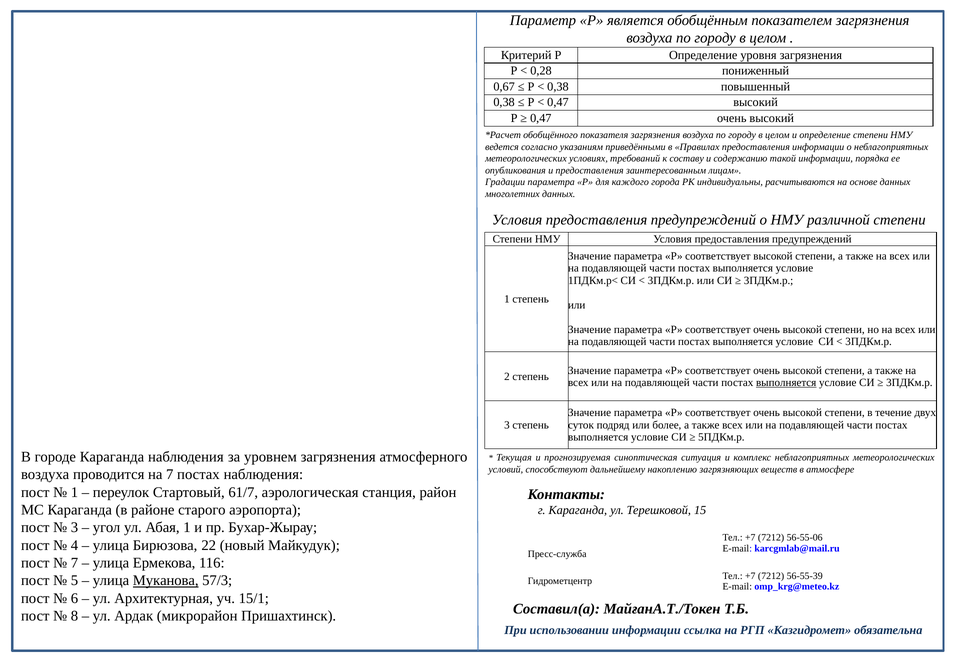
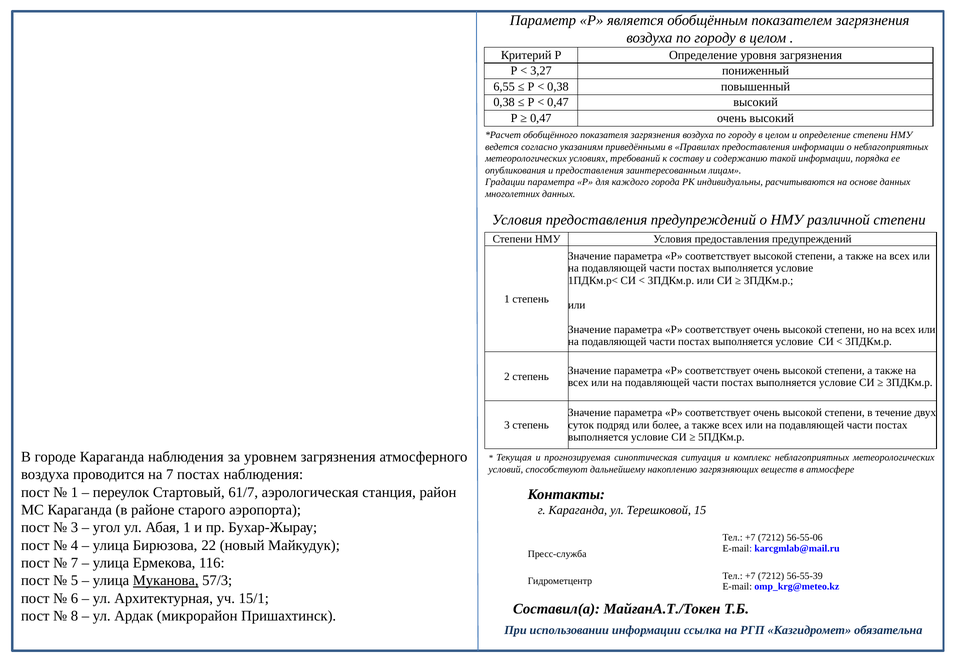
0,28: 0,28 -> 3,27
0,67: 0,67 -> 6,55
выполняется at (786, 383) underline: present -> none
